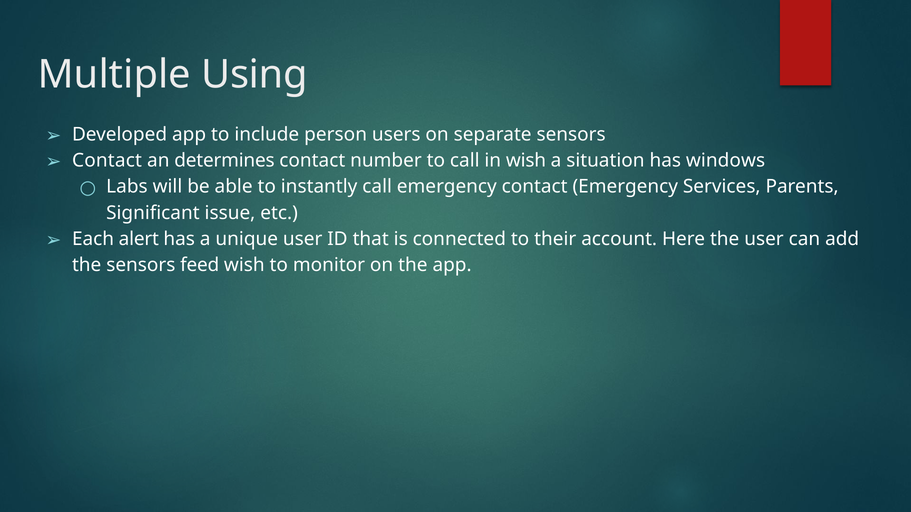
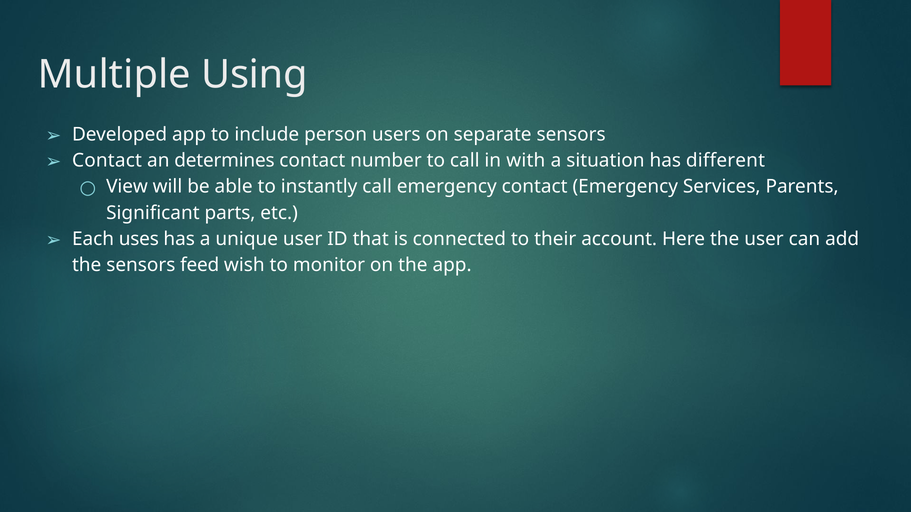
in wish: wish -> with
windows: windows -> different
Labs: Labs -> View
issue: issue -> parts
alert: alert -> uses
